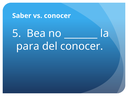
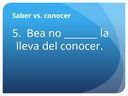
para: para -> lleva
